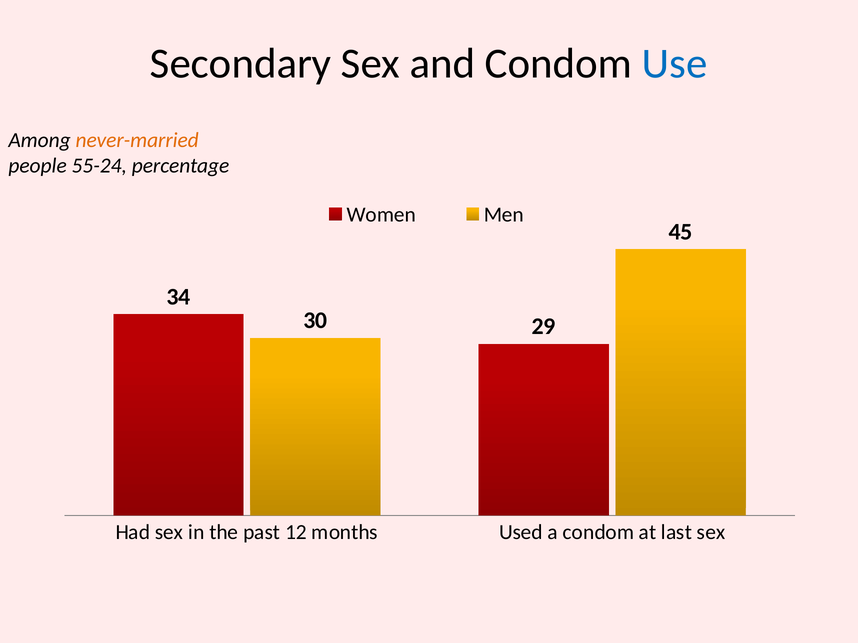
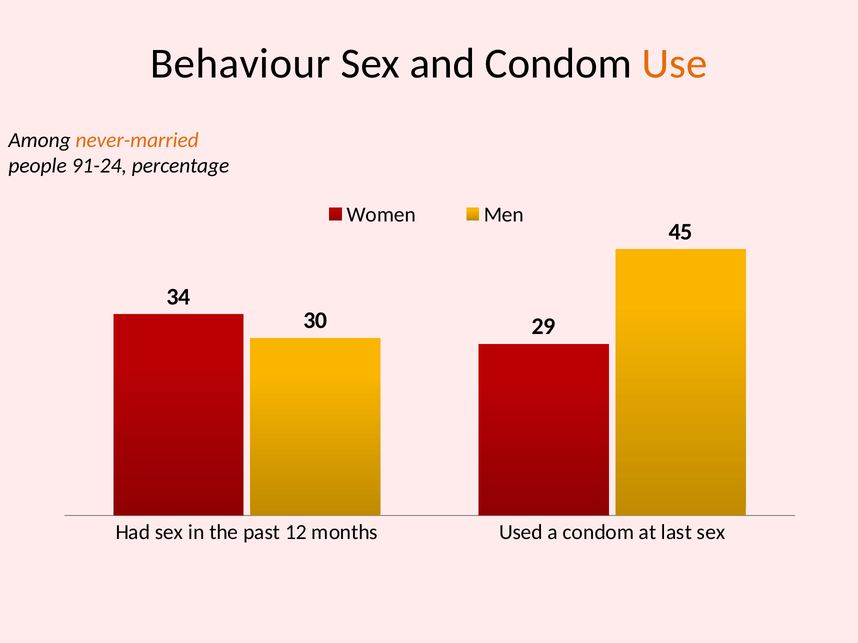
Secondary: Secondary -> Behaviour
Use colour: blue -> orange
55-24: 55-24 -> 91-24
